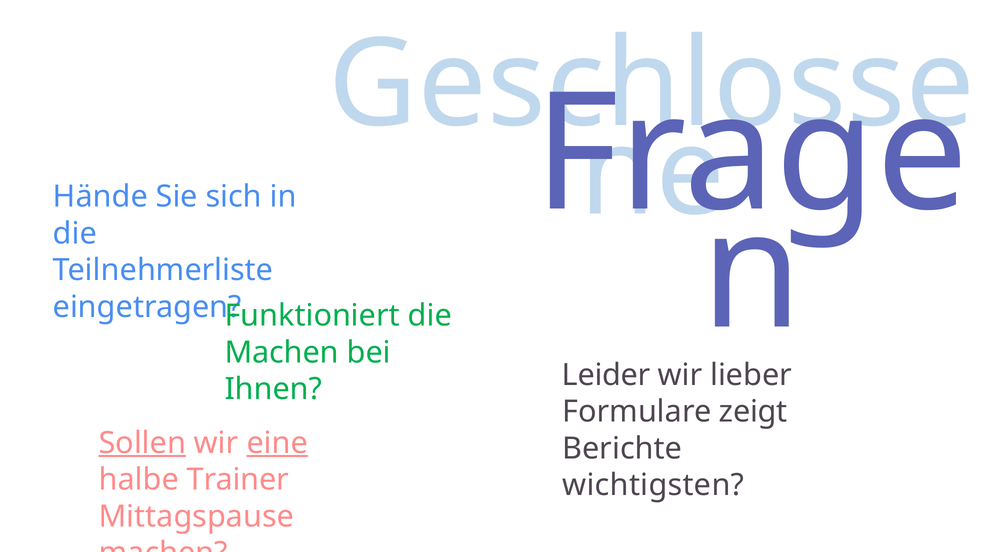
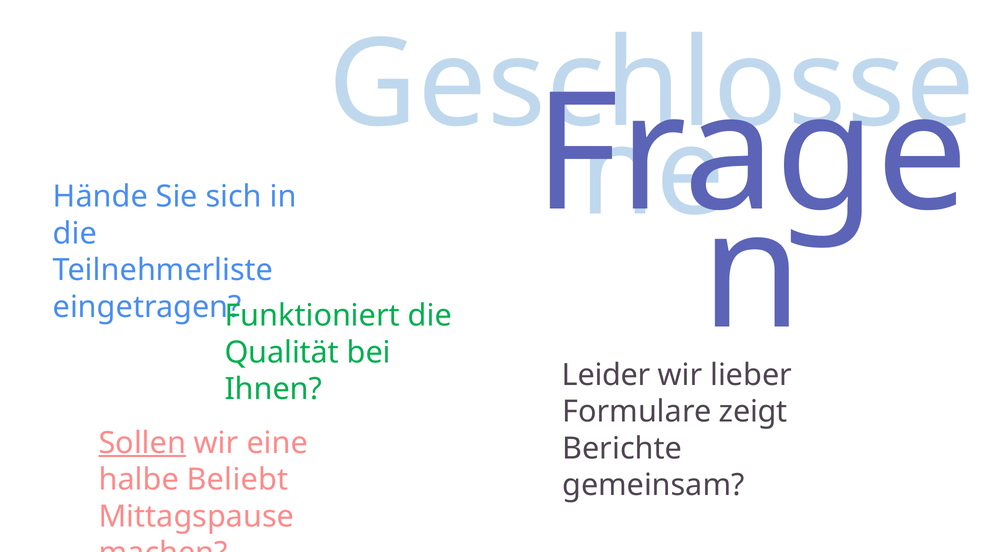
Machen at (282, 352): Machen -> Qualität
eine underline: present -> none
Trainer: Trainer -> Beliebt
wichtigsten: wichtigsten -> gemeinsam
